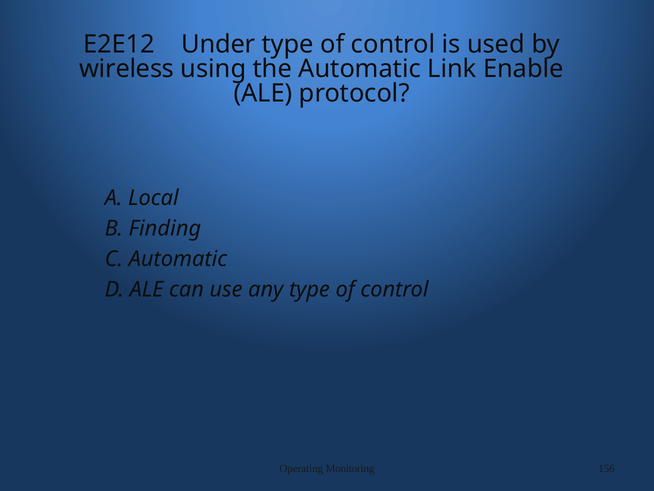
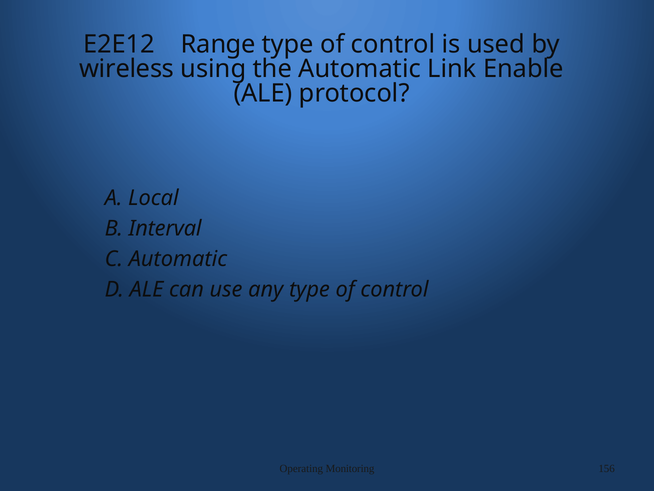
Under: Under -> Range
Finding: Finding -> Interval
